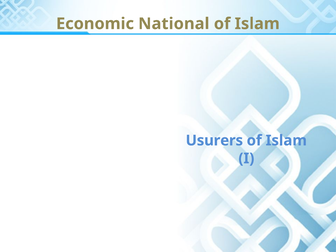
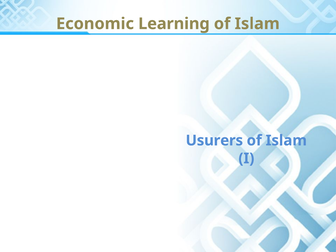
National: National -> Learning
